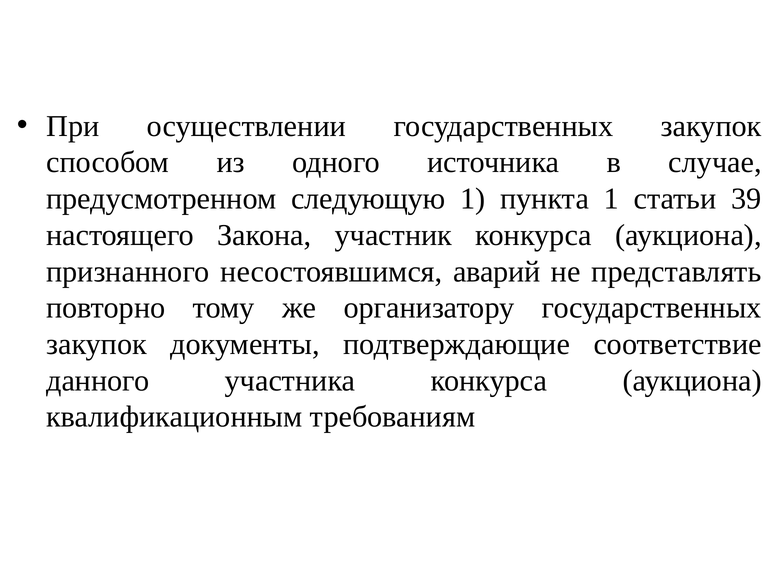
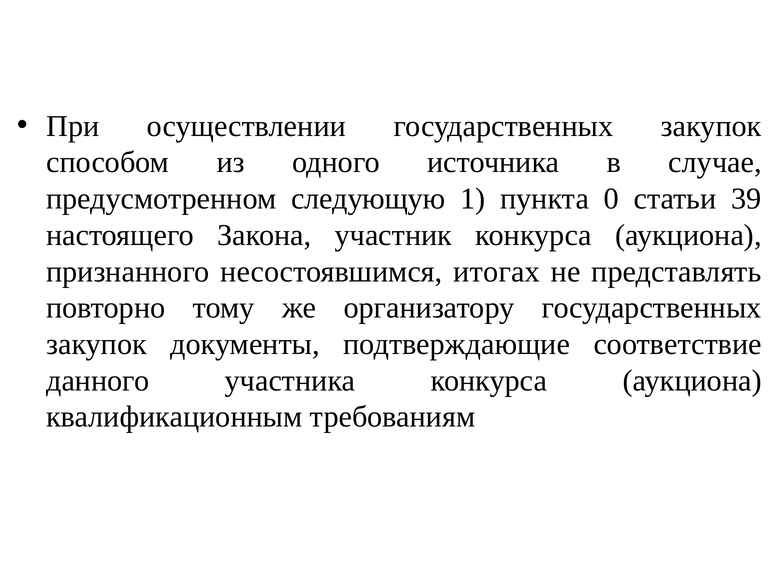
пункта 1: 1 -> 0
аварий: аварий -> итогах
